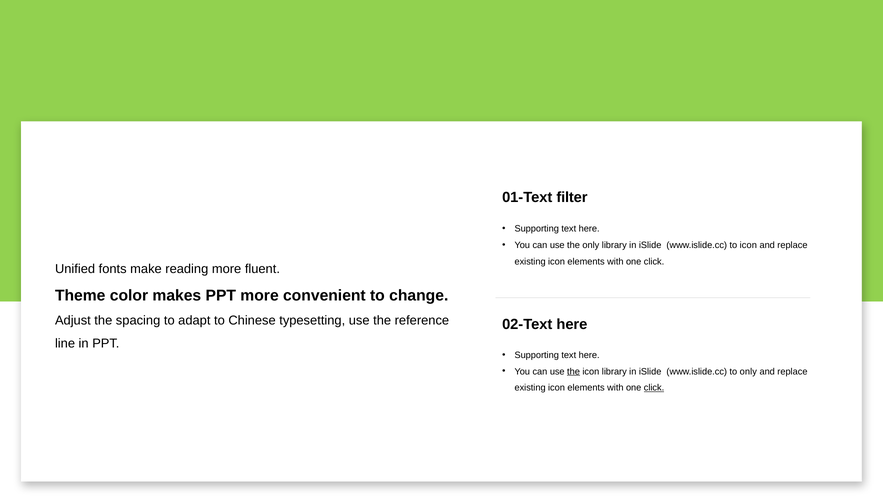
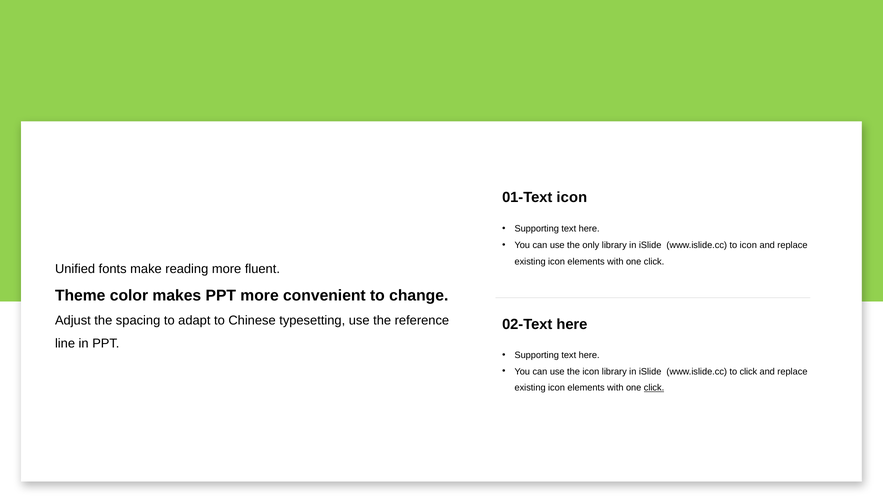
01-Text filter: filter -> icon
the at (574, 371) underline: present -> none
to only: only -> click
